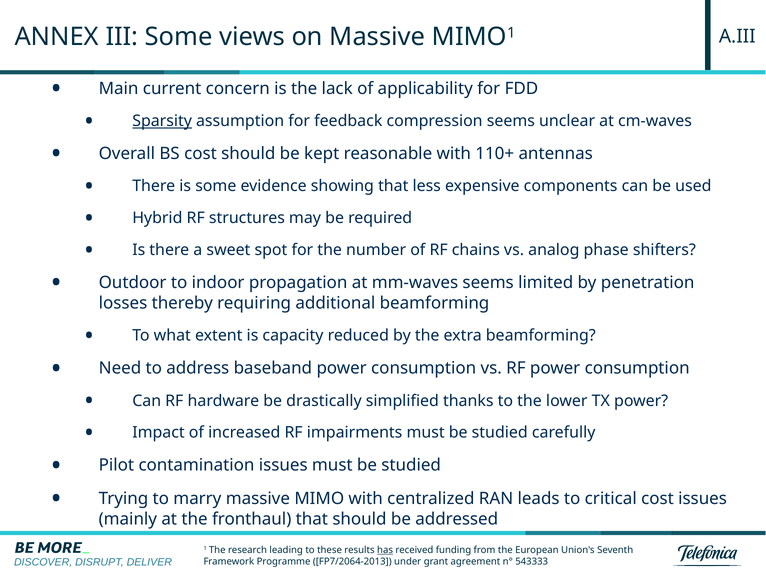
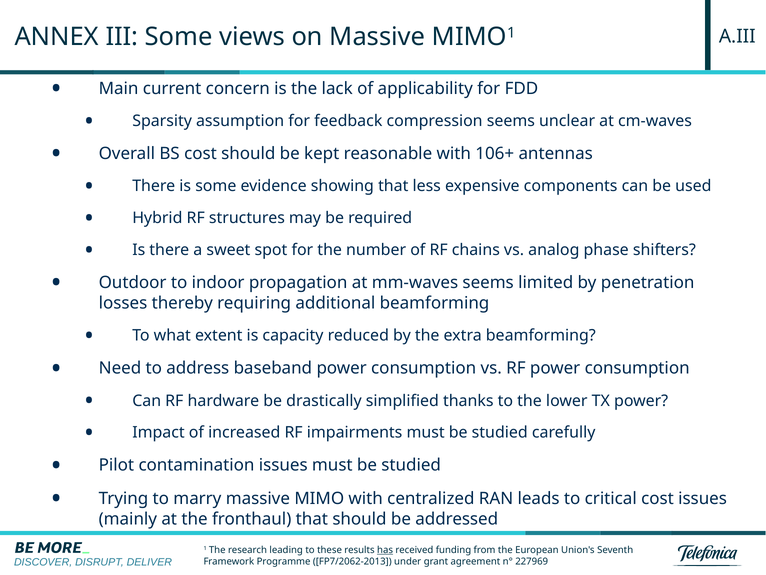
Sparsity underline: present -> none
110+: 110+ -> 106+
FP7/2064-2013: FP7/2064-2013 -> FP7/2062-2013
543333: 543333 -> 227969
